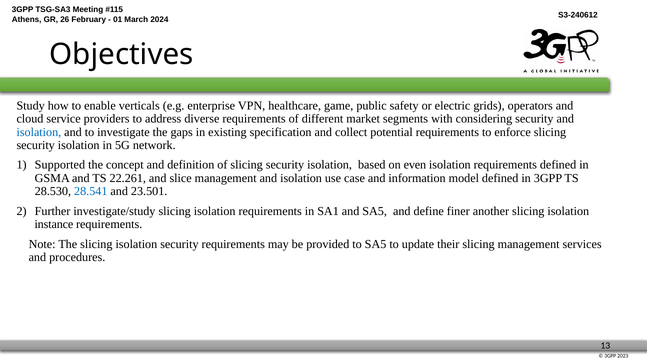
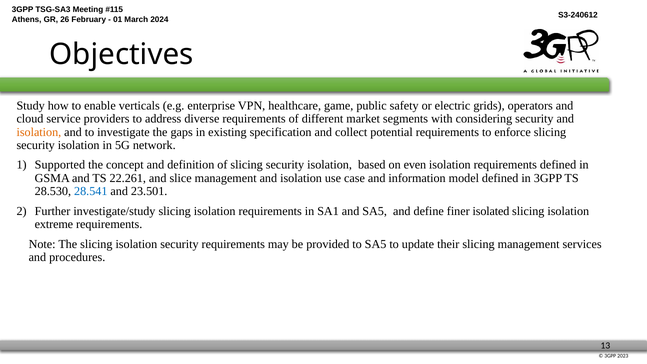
isolation at (39, 132) colour: blue -> orange
another: another -> isolated
instance: instance -> extreme
